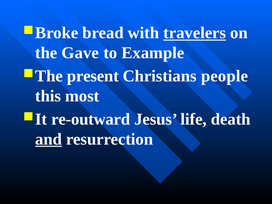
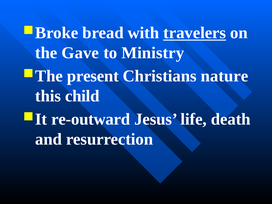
Example: Example -> Ministry
people: people -> nature
most: most -> child
and underline: present -> none
